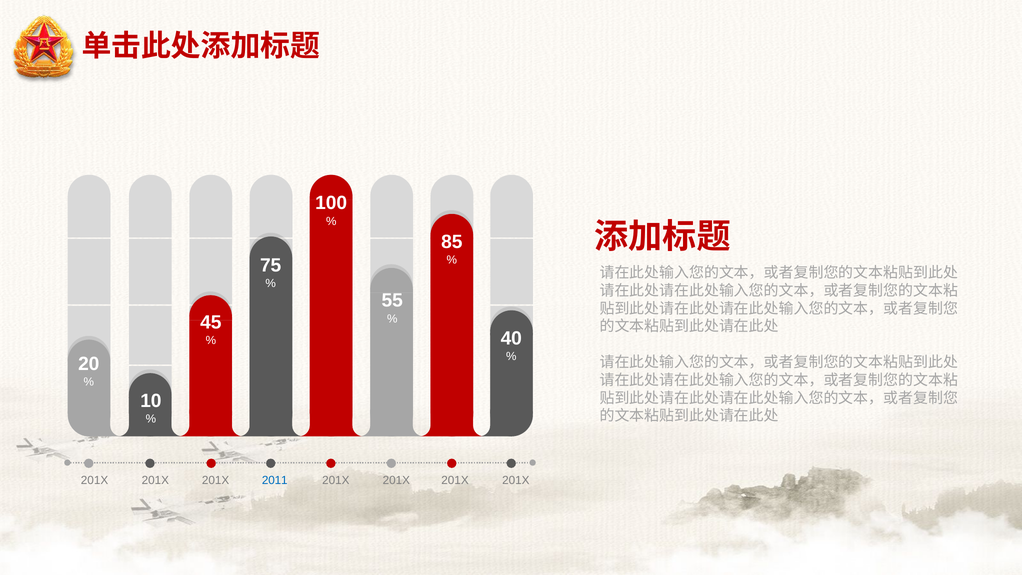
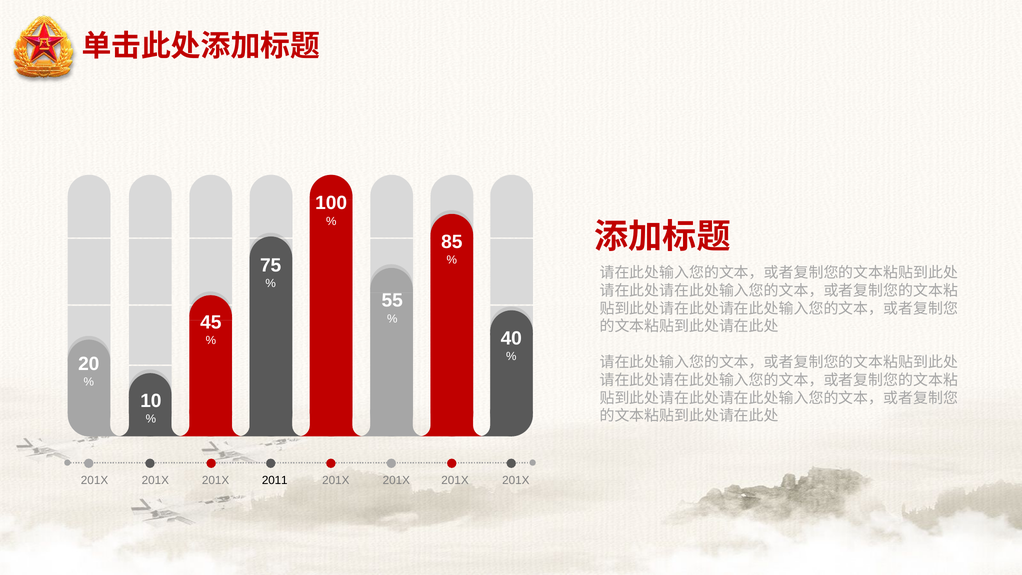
2011 colour: blue -> black
